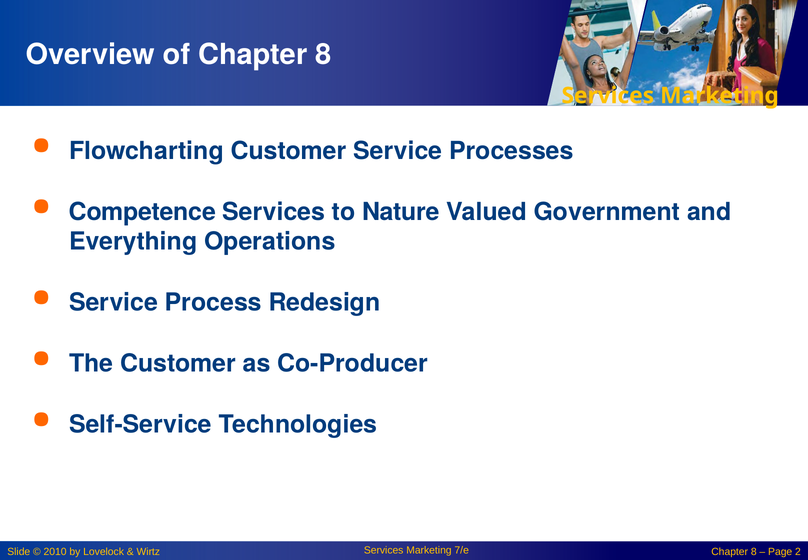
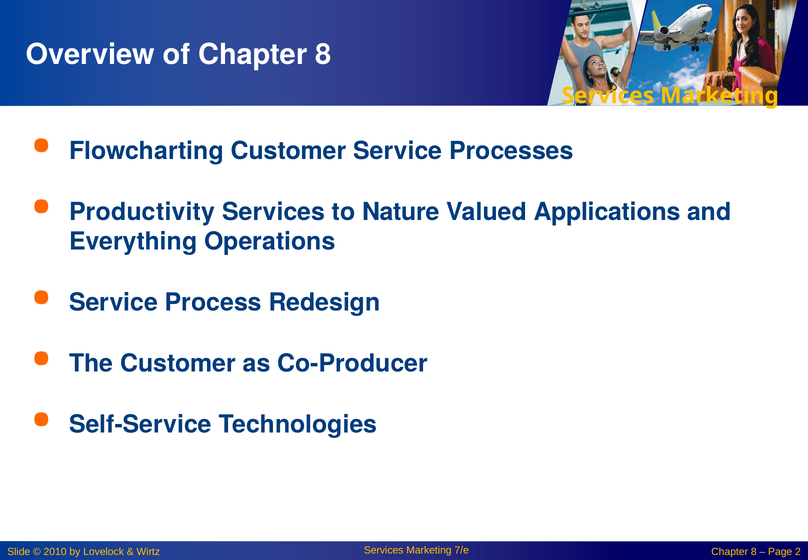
Competence: Competence -> Productivity
Government: Government -> Applications
